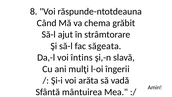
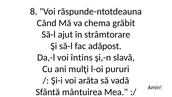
săgeata: săgeata -> adăpost
îngerii: îngerii -> pururi
